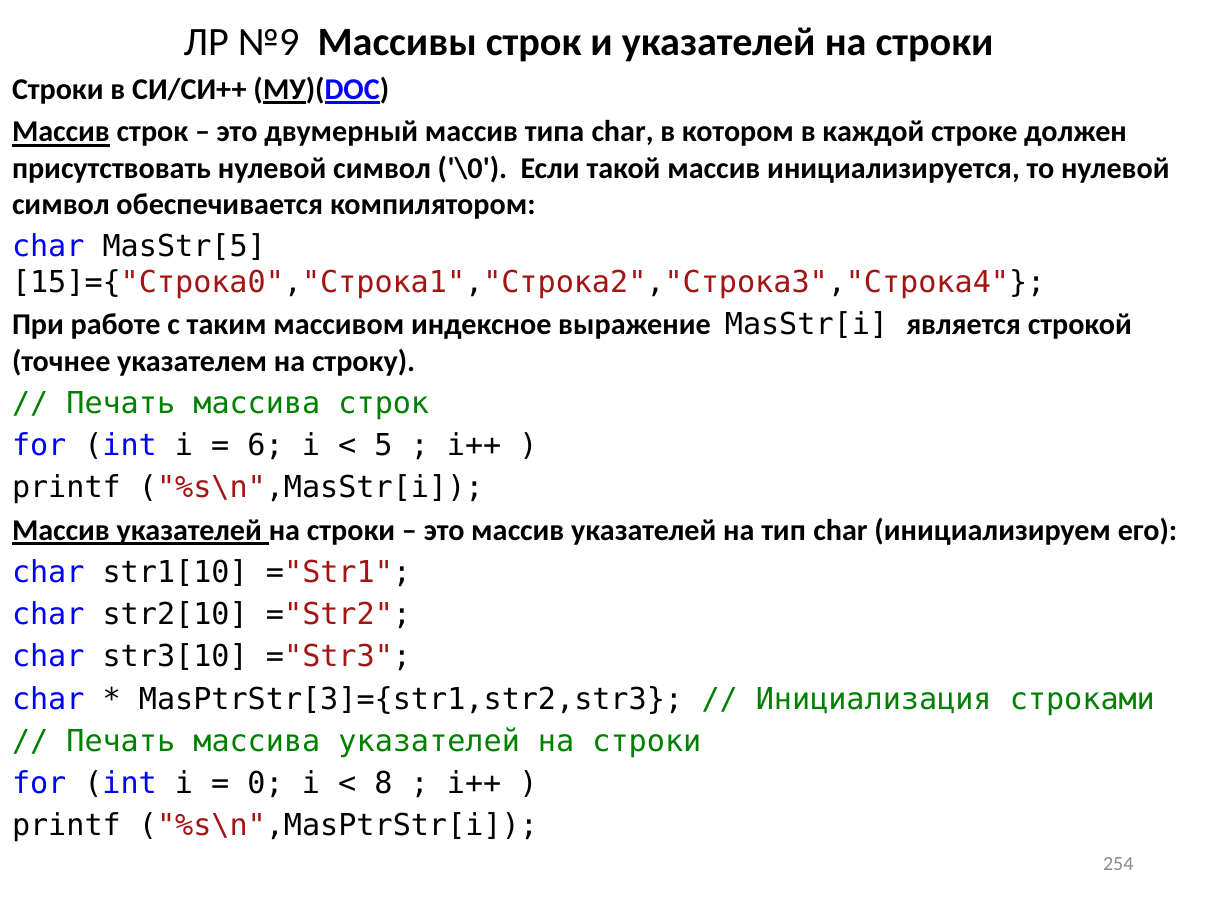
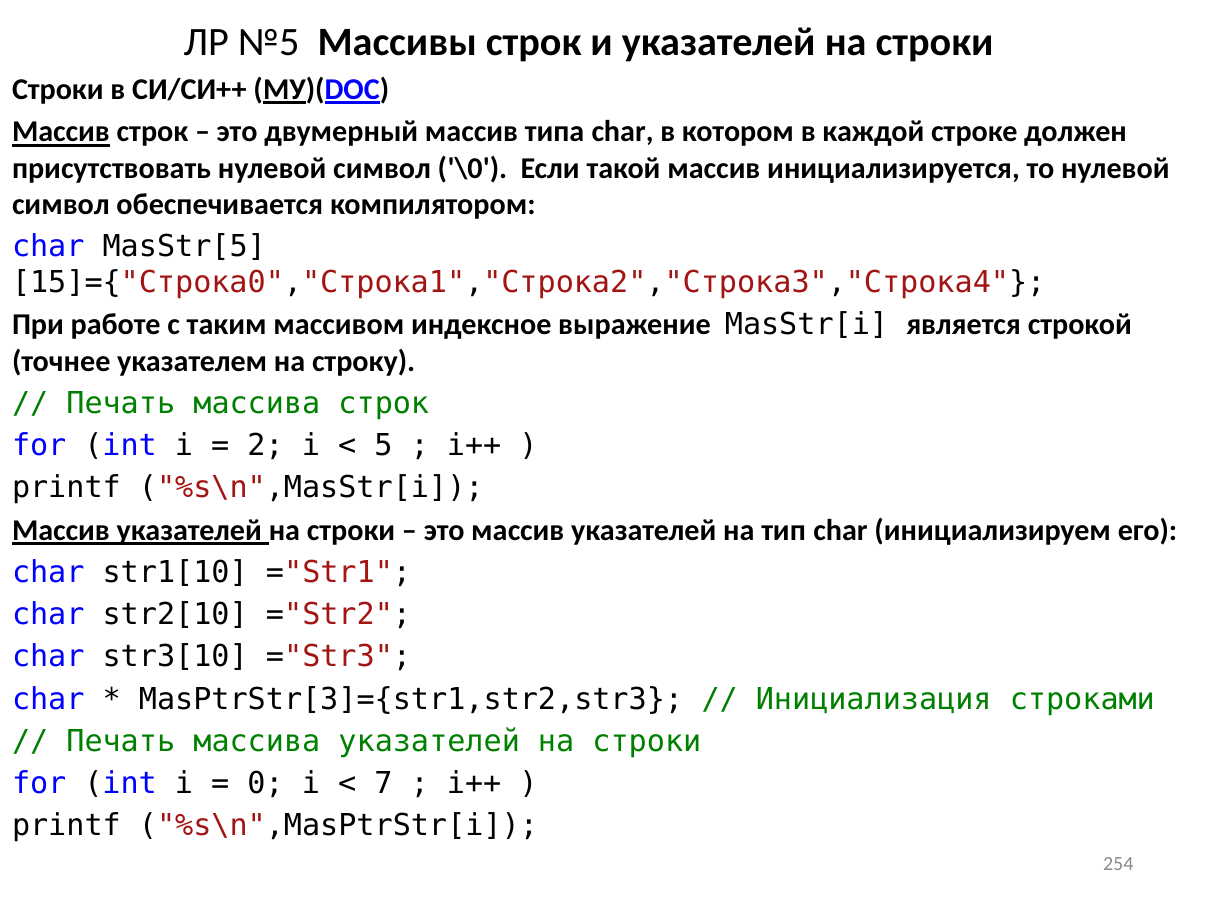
№9: №9 -> №5
6: 6 -> 2
8: 8 -> 7
